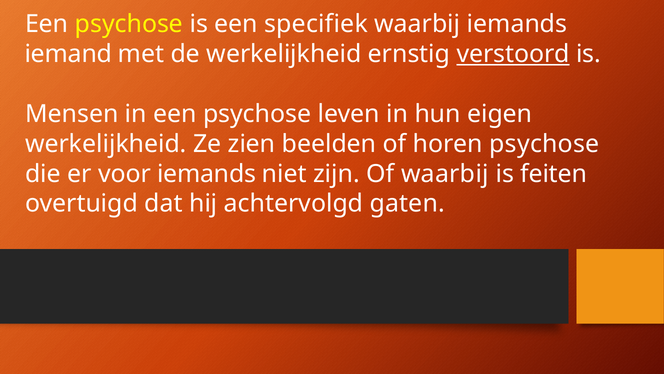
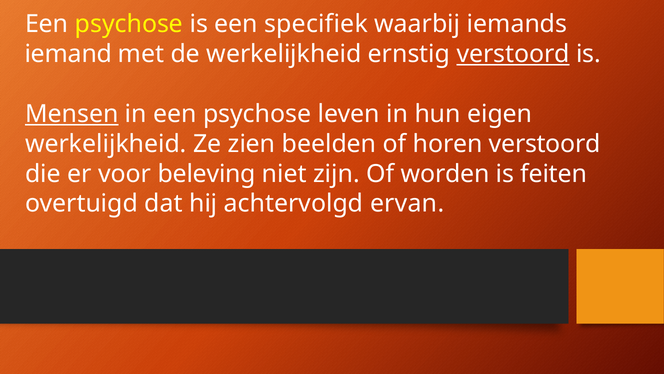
Mensen underline: none -> present
horen psychose: psychose -> verstoord
voor iemands: iemands -> beleving
Of waarbij: waarbij -> worden
gaten: gaten -> ervan
